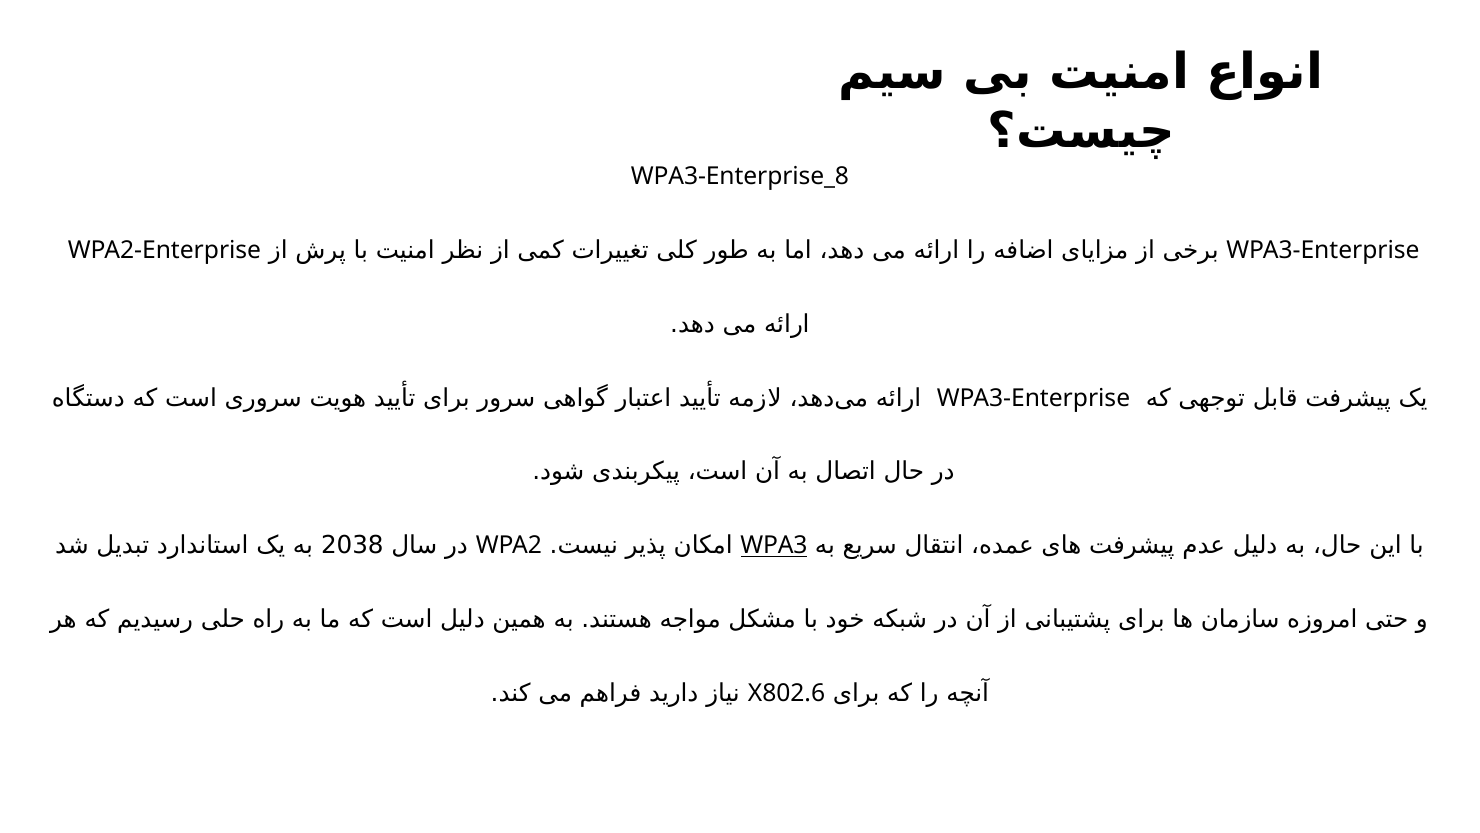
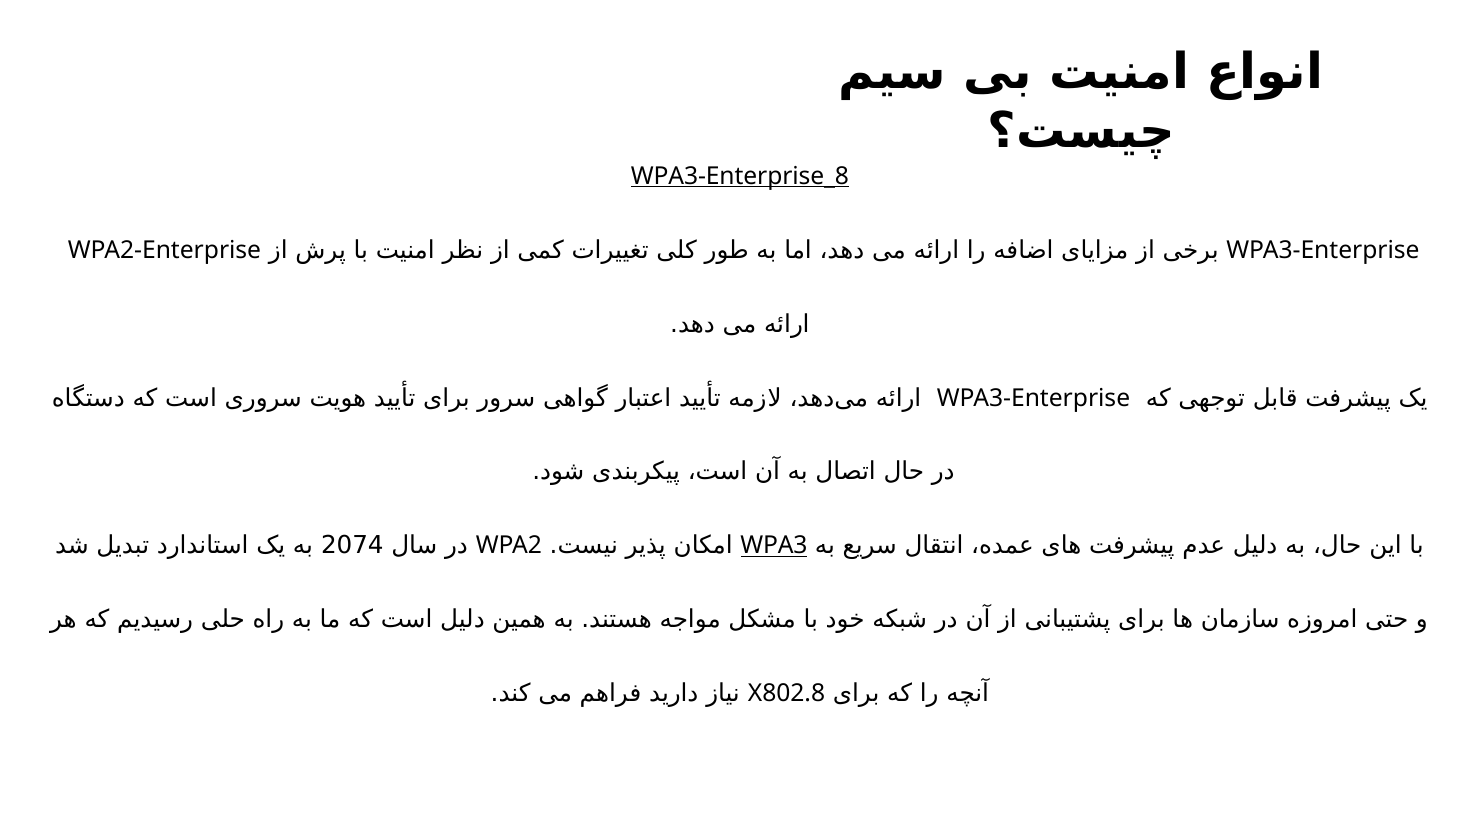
WPA3-Enterprise_8 underline: none -> present
2038: 2038 -> 2074
X802.6: X802.6 -> X802.8
